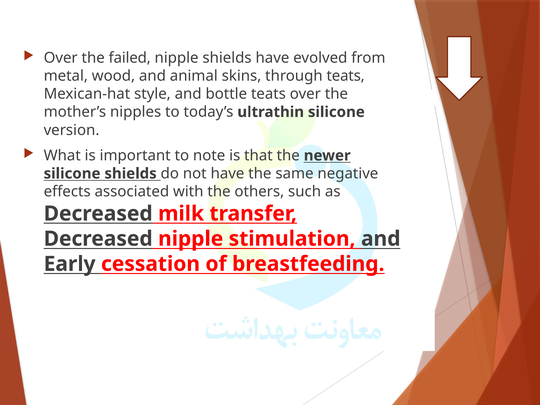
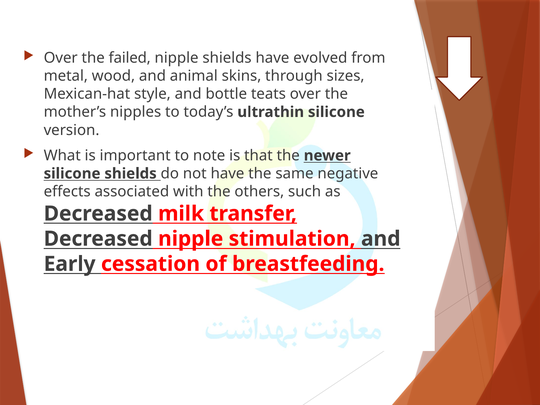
through teats: teats -> sizes
